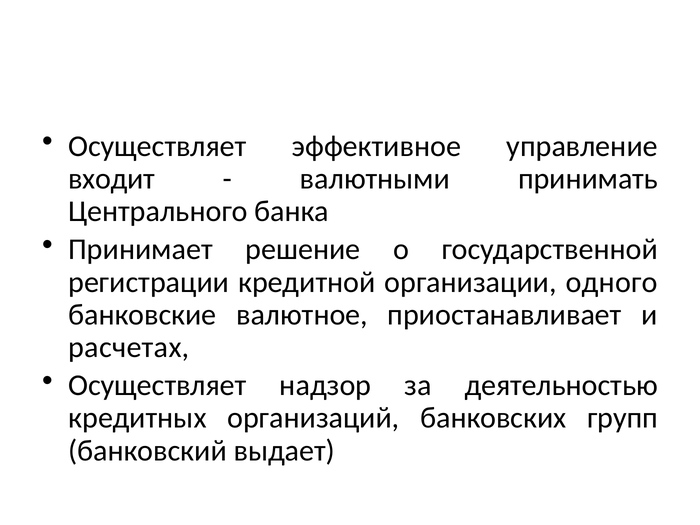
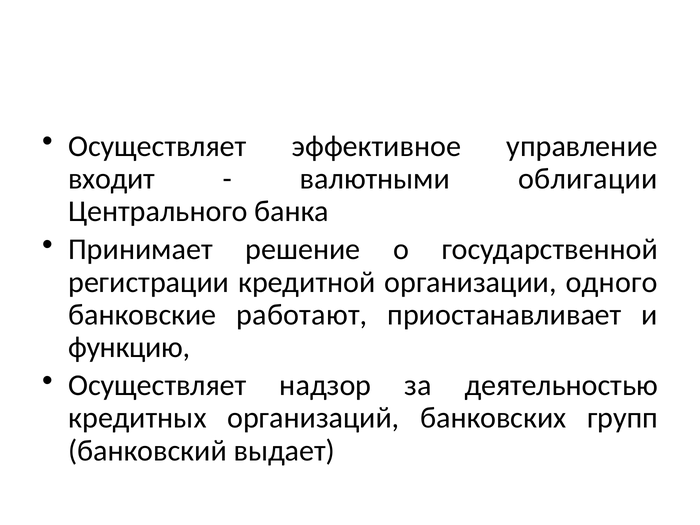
принимать: принимать -> облигации
валютное: валютное -> работают
расчетах: расчетах -> функцию
